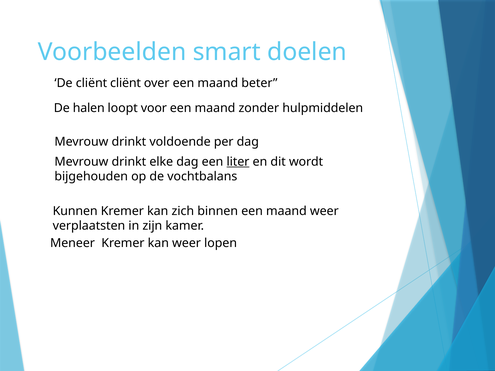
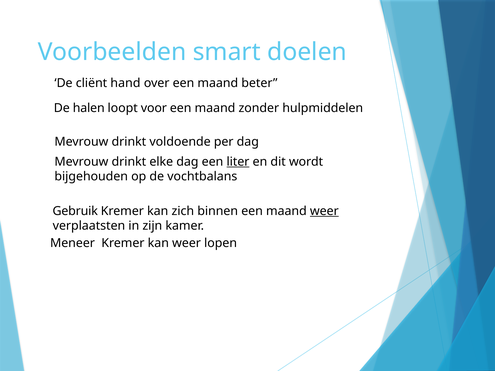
cliënt cliënt: cliënt -> hand
Kunnen: Kunnen -> Gebruik
weer at (324, 211) underline: none -> present
